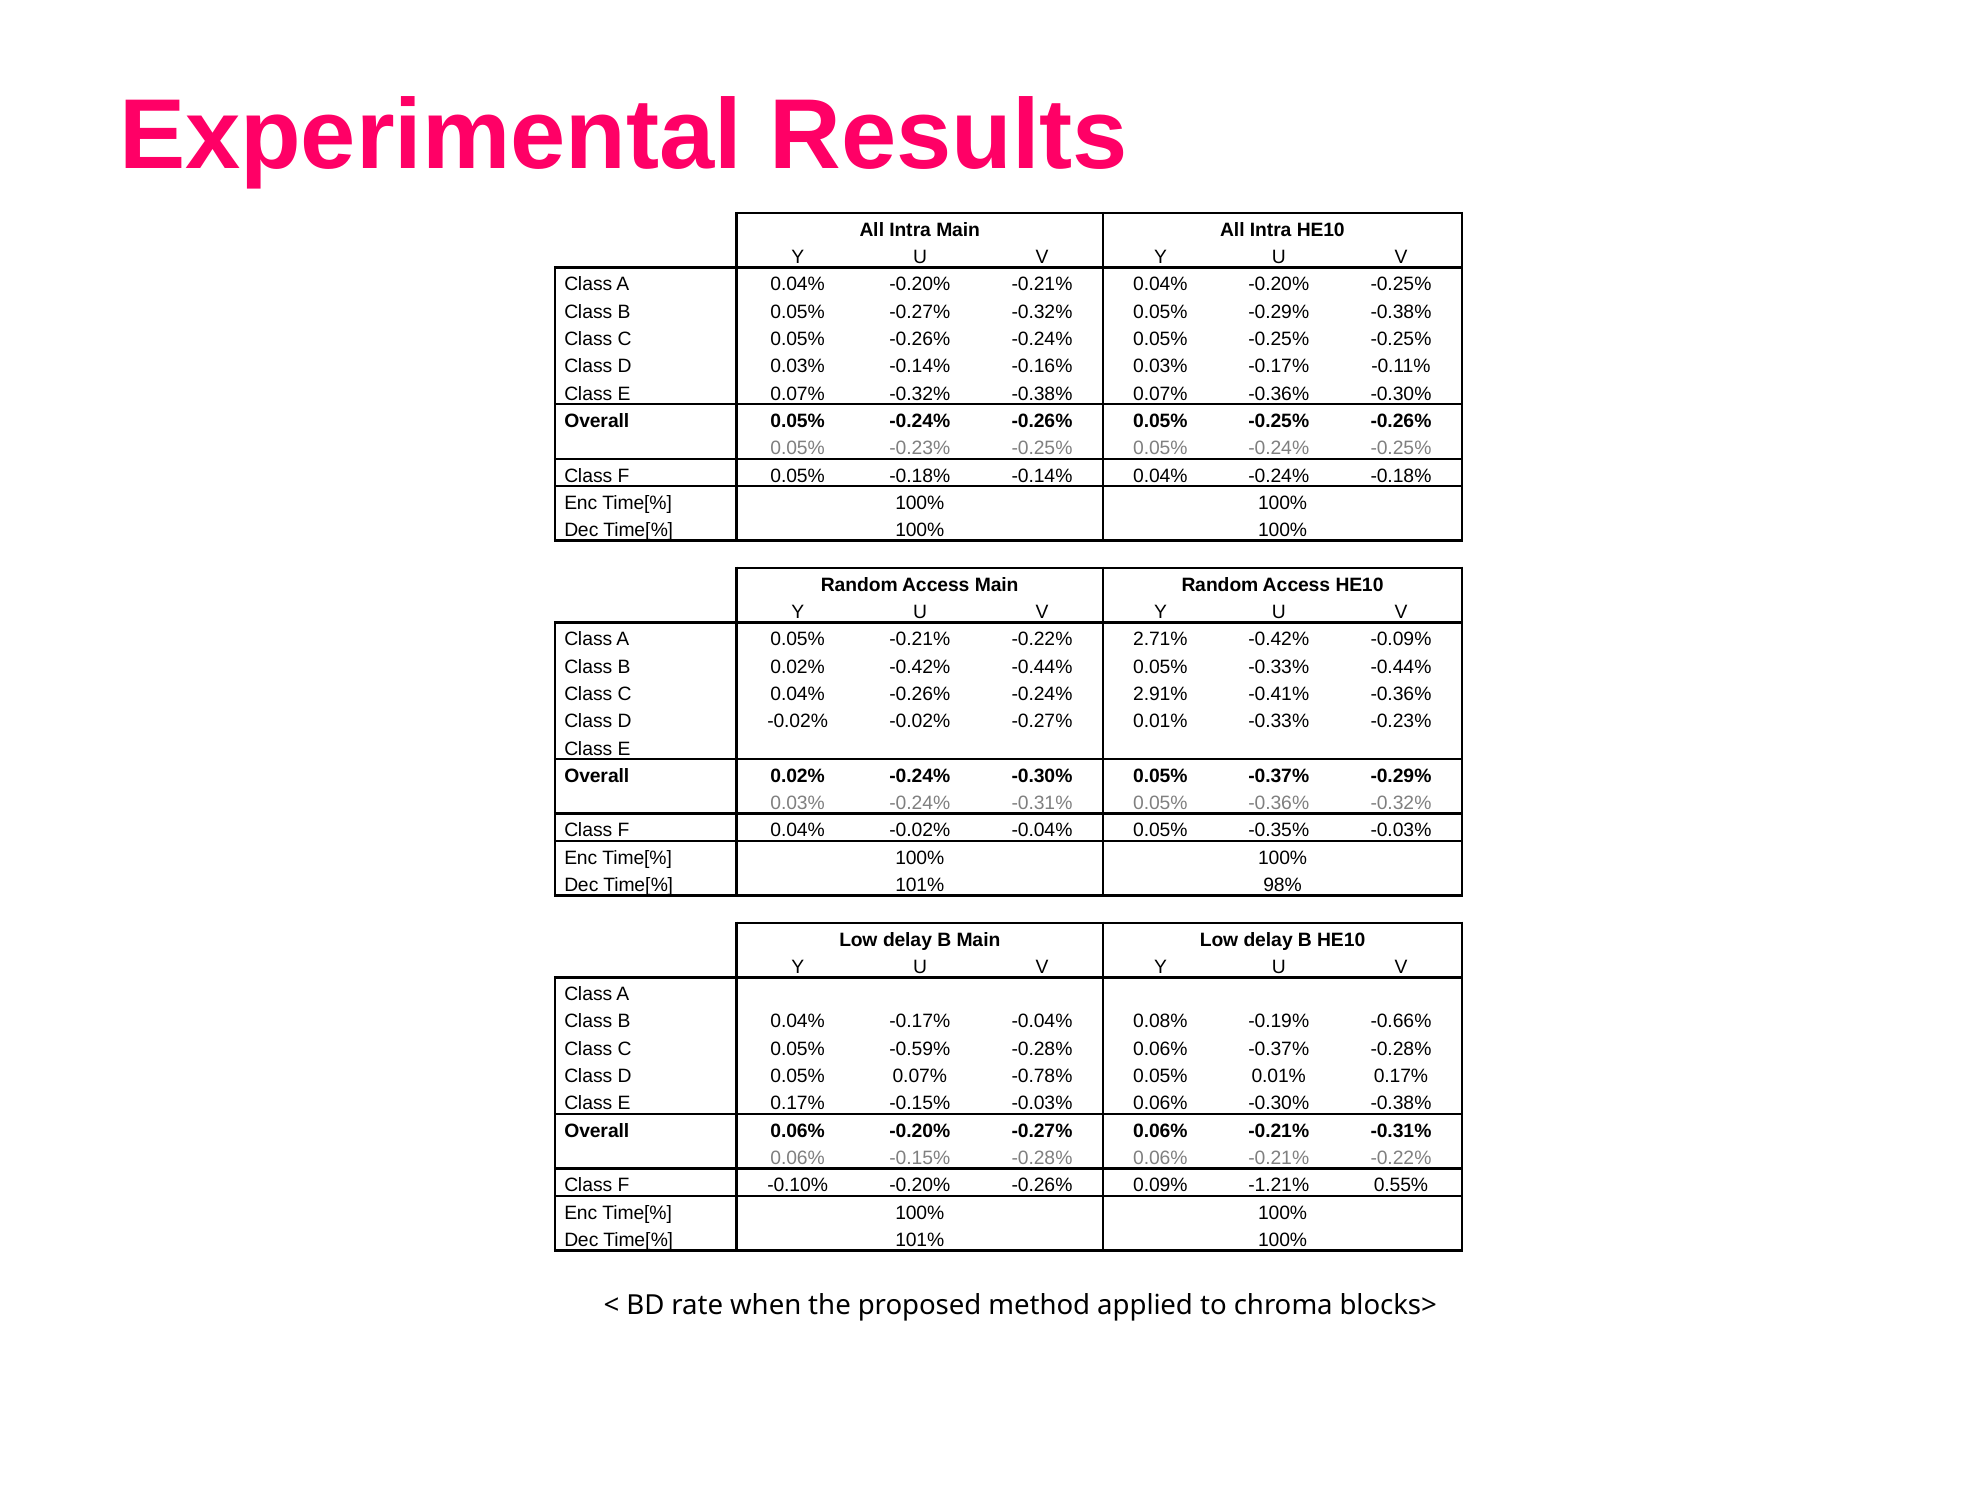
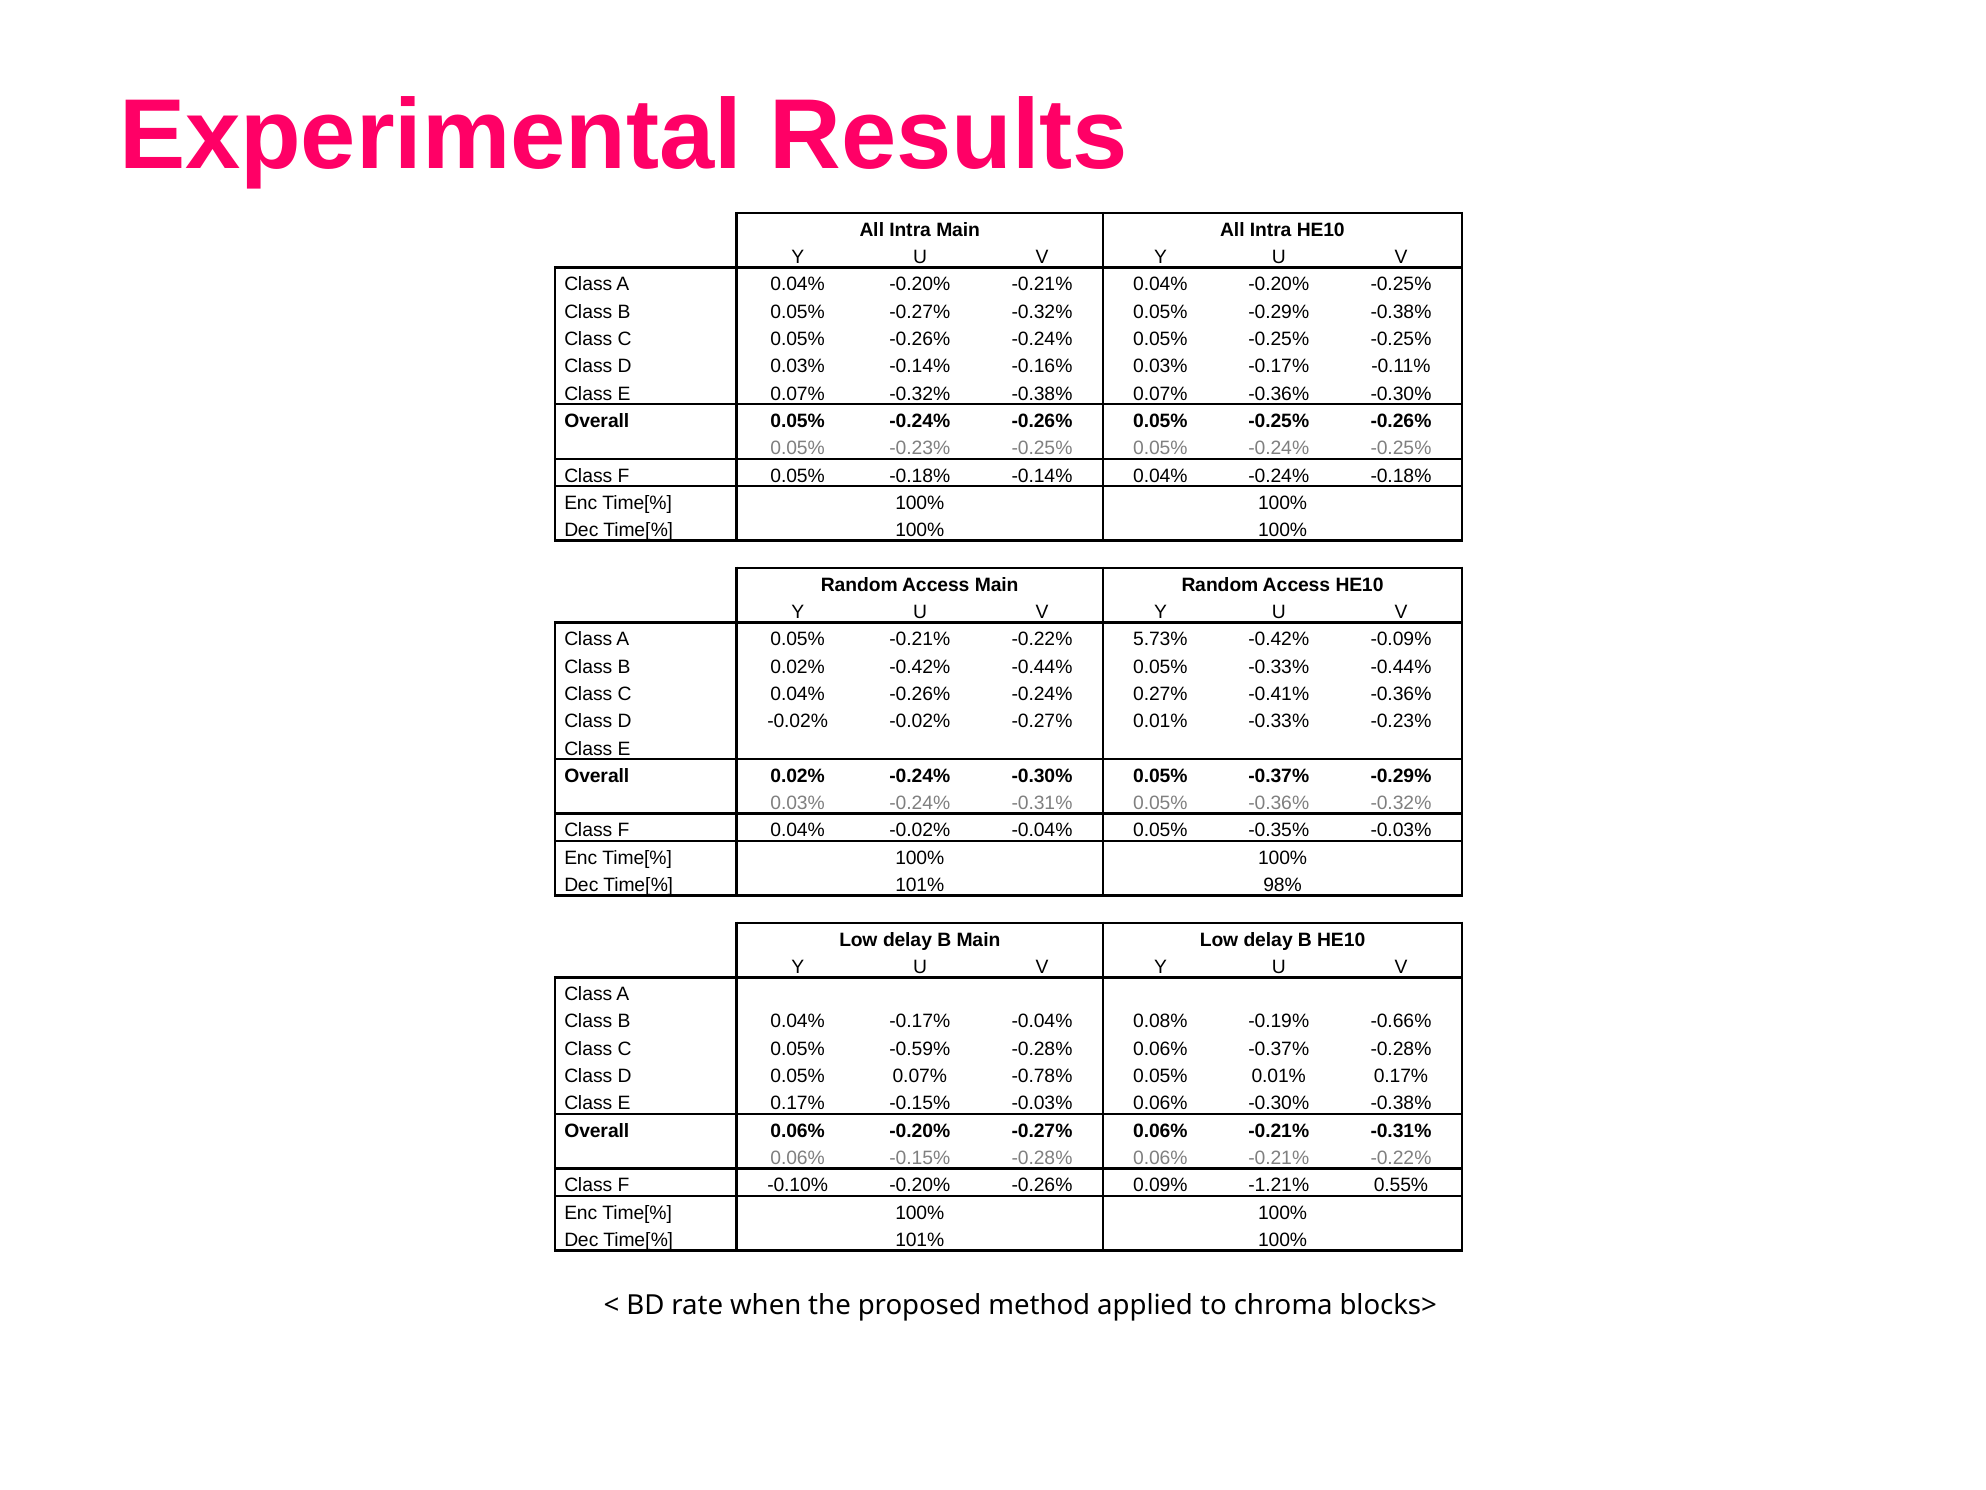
2.71%: 2.71% -> 5.73%
2.91%: 2.91% -> 0.27%
